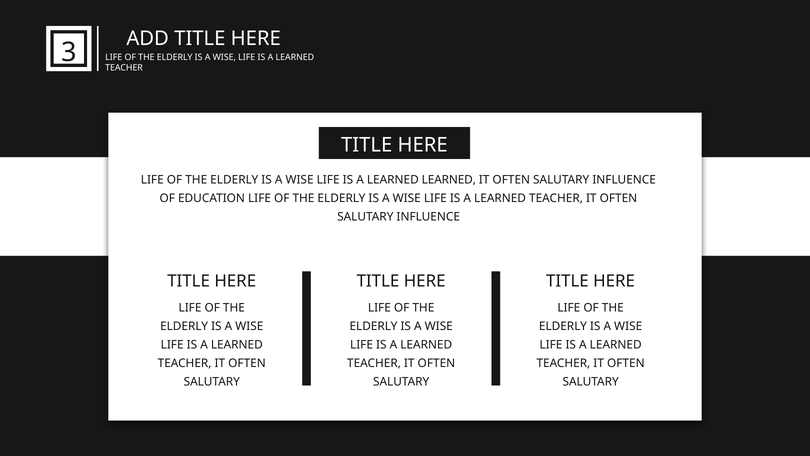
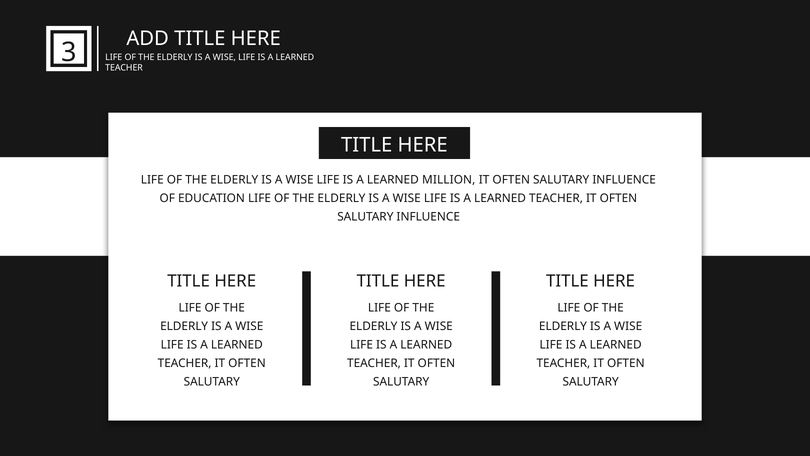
LEARNED LEARNED: LEARNED -> MILLION
